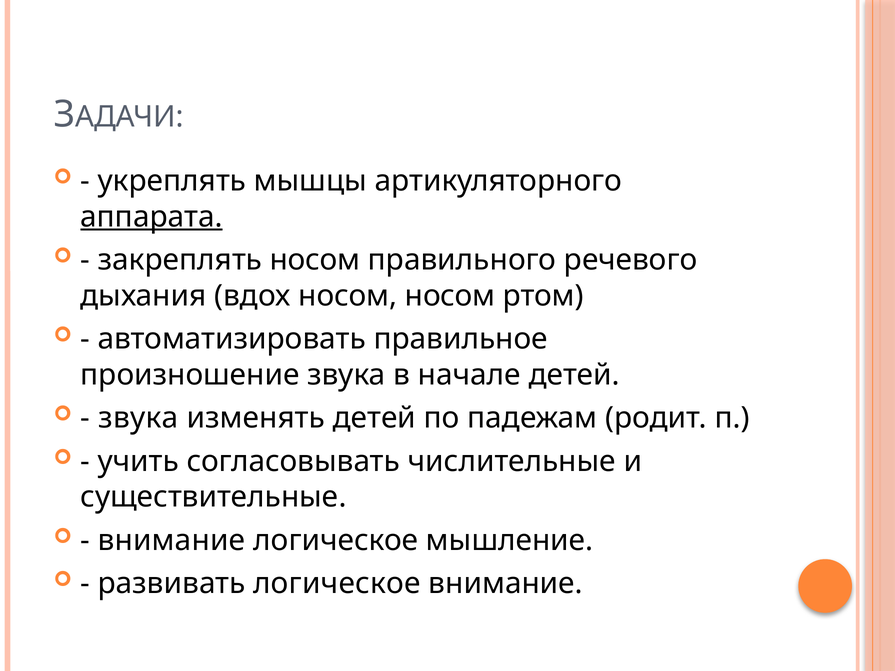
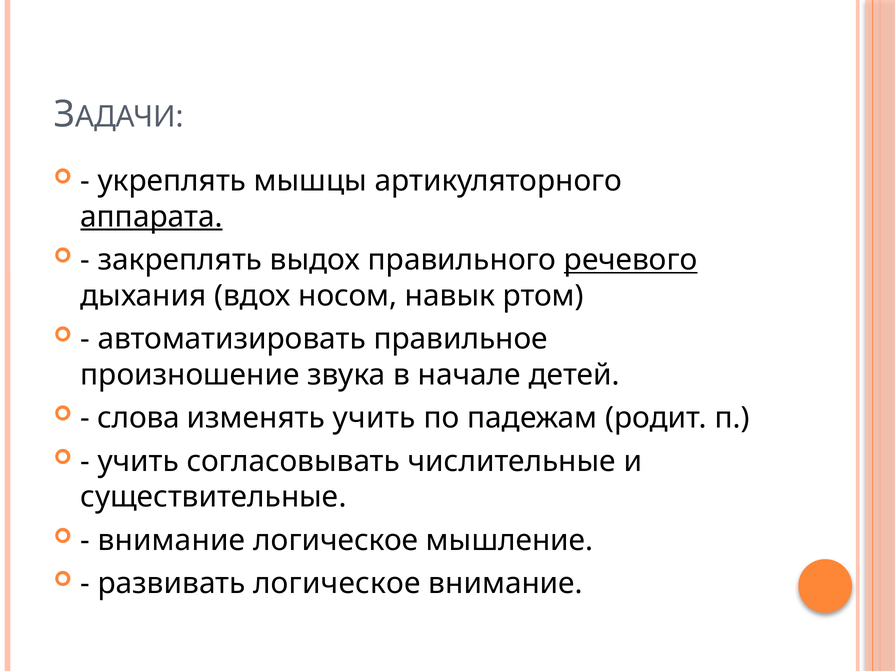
закреплять носом: носом -> выдох
речевого underline: none -> present
носом носом: носом -> навык
звука at (138, 418): звука -> слова
изменять детей: детей -> учить
